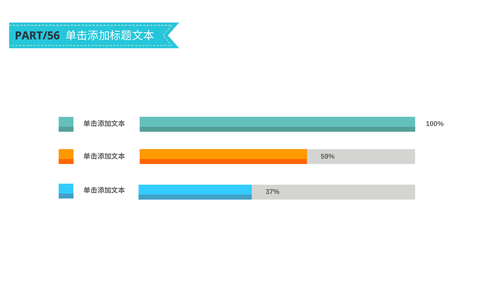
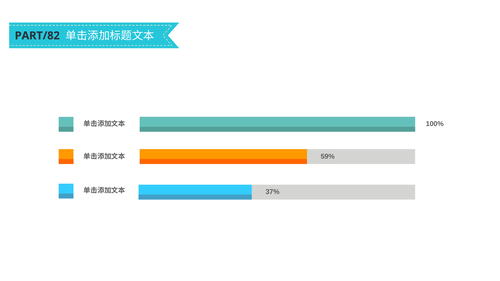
PART/56: PART/56 -> PART/82
